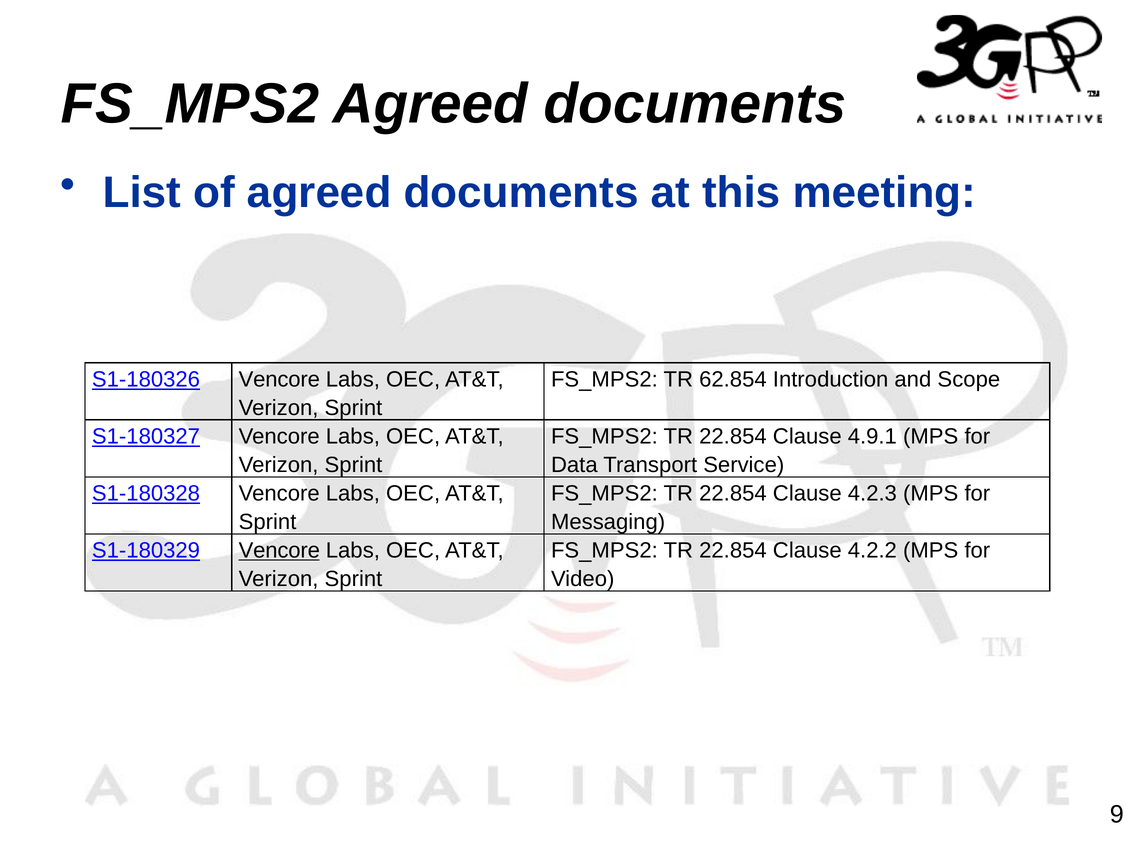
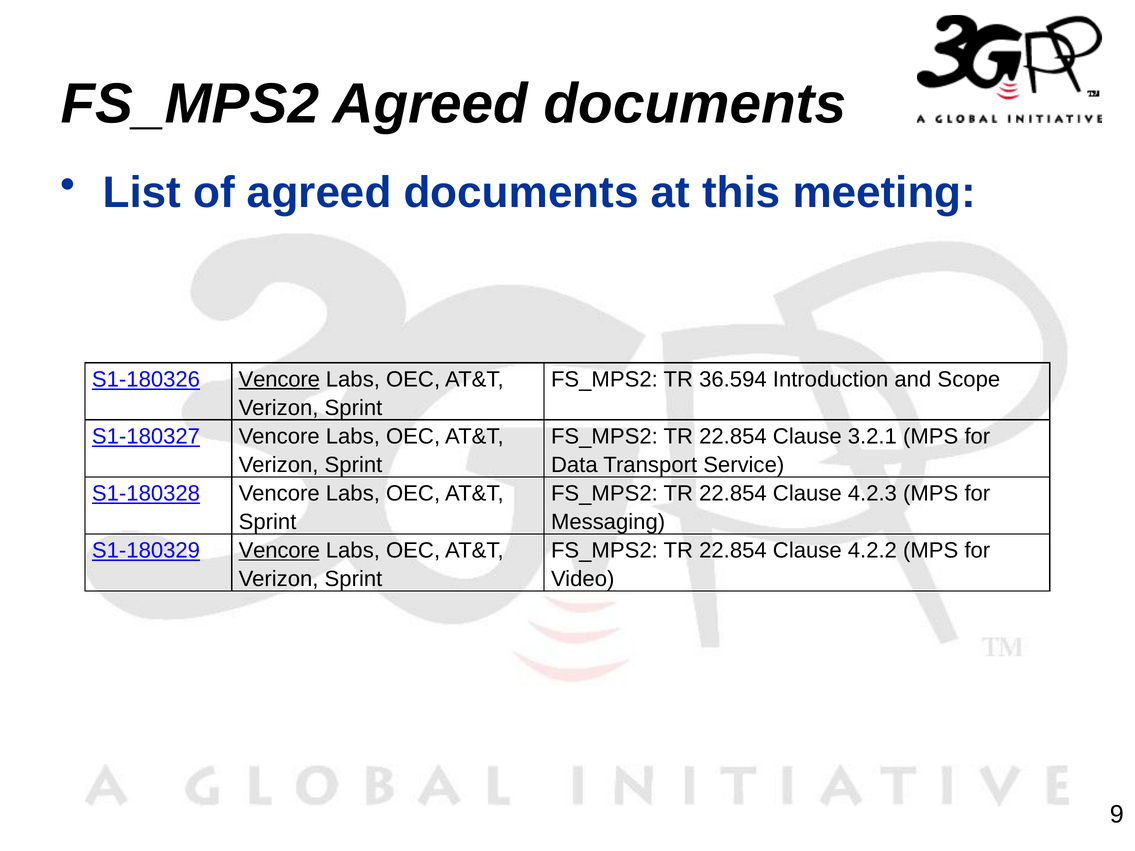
Vencore at (279, 379) underline: none -> present
62.854: 62.854 -> 36.594
4.9.1: 4.9.1 -> 3.2.1
